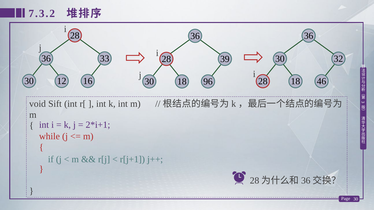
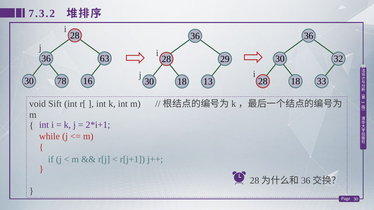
33: 33 -> 63
39: 39 -> 29
12: 12 -> 78
46: 46 -> 33
96: 96 -> 13
